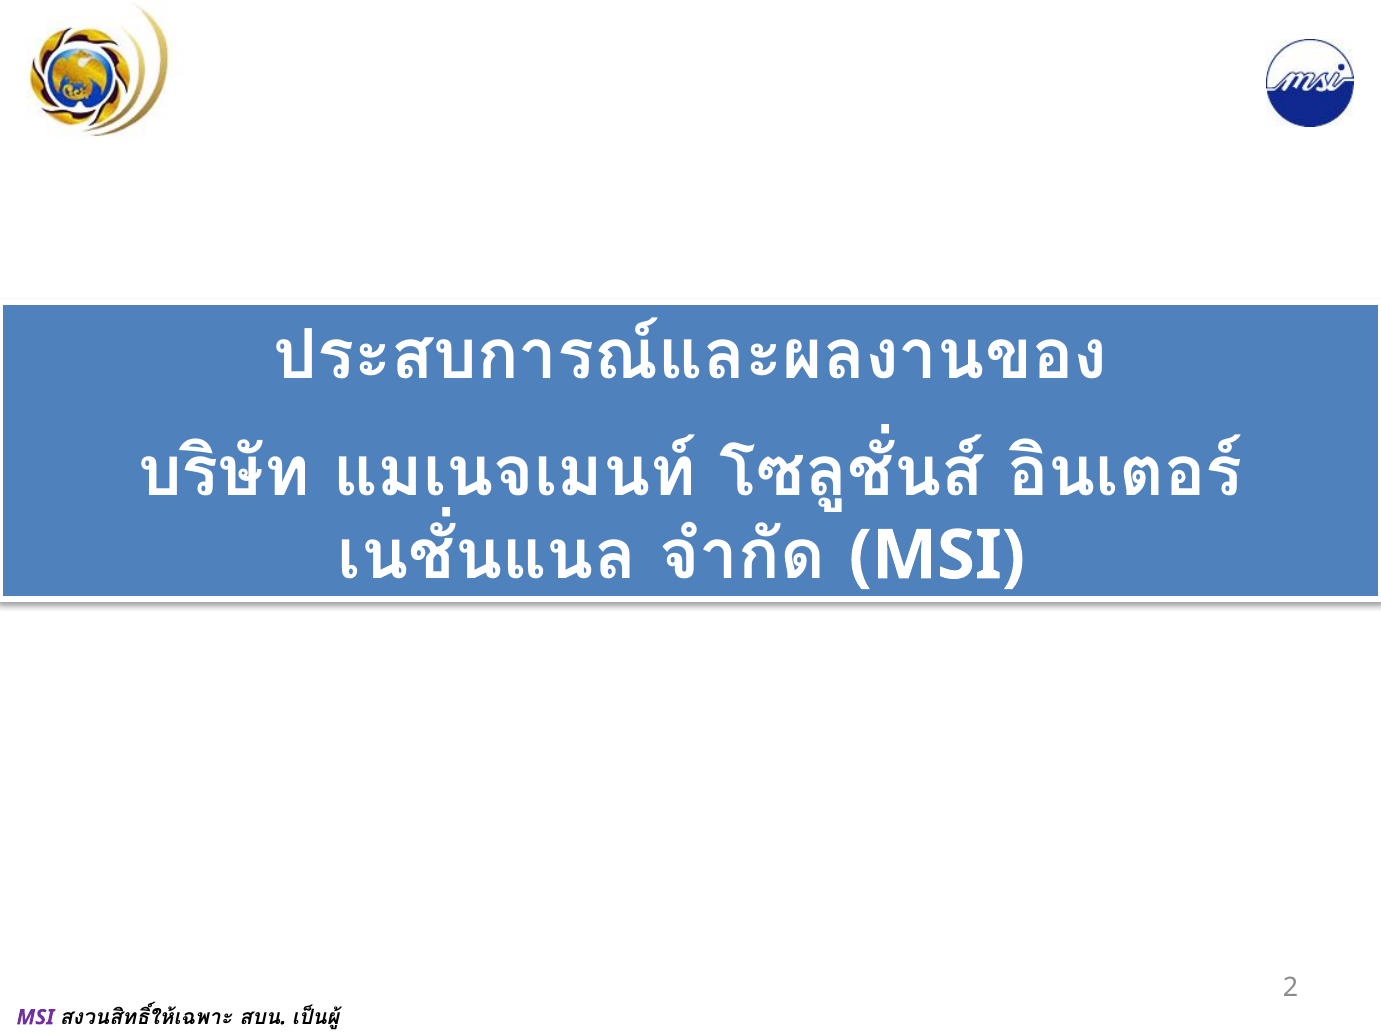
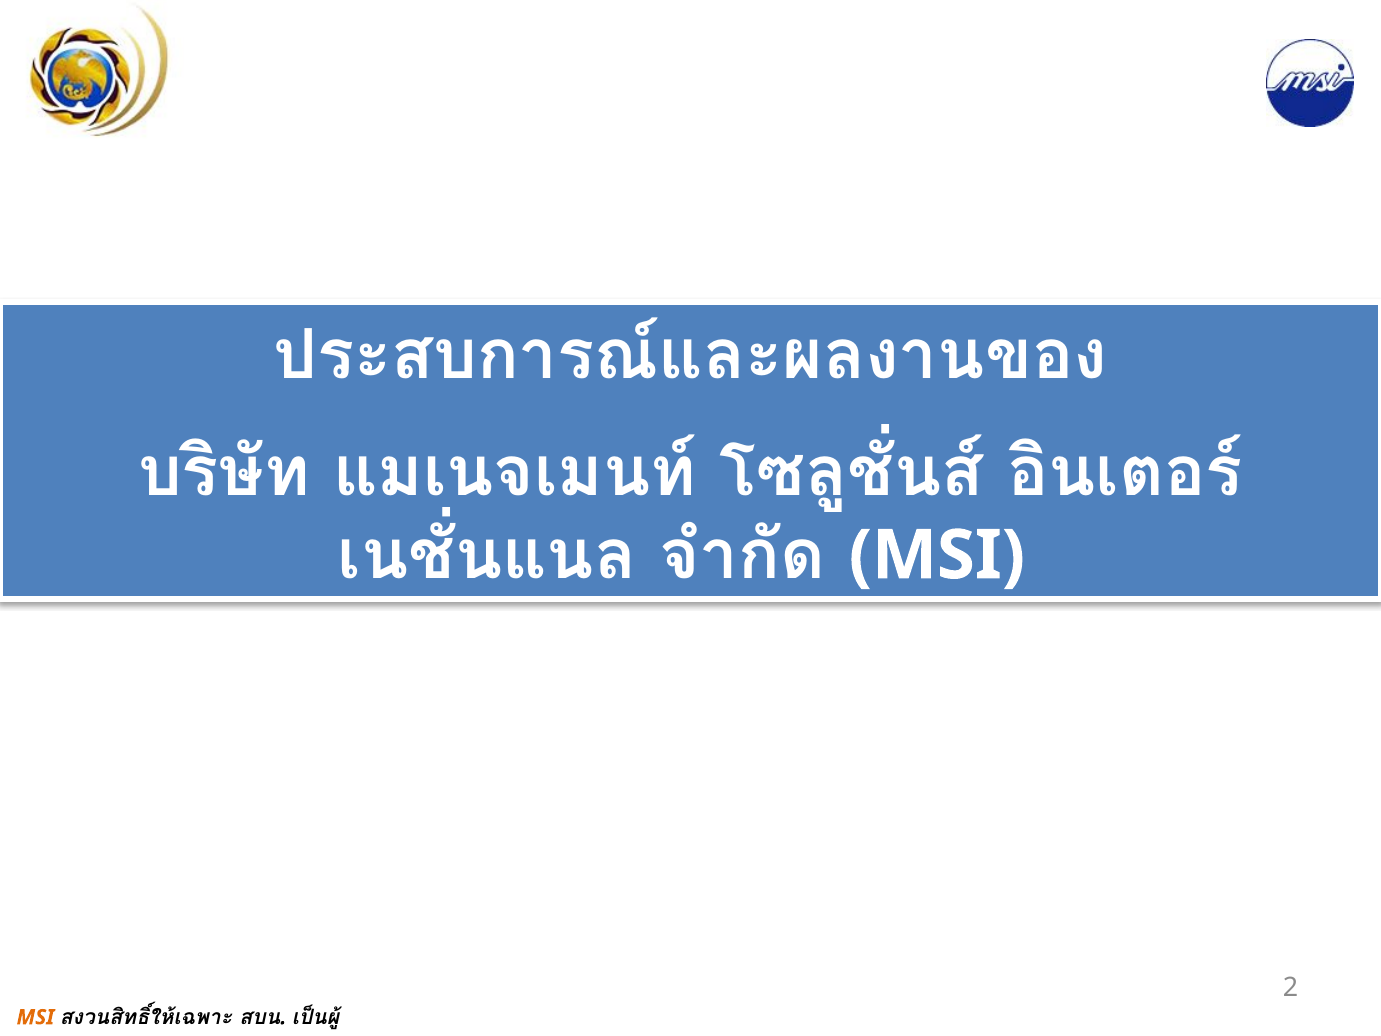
MSI at (35, 1017) colour: purple -> orange
